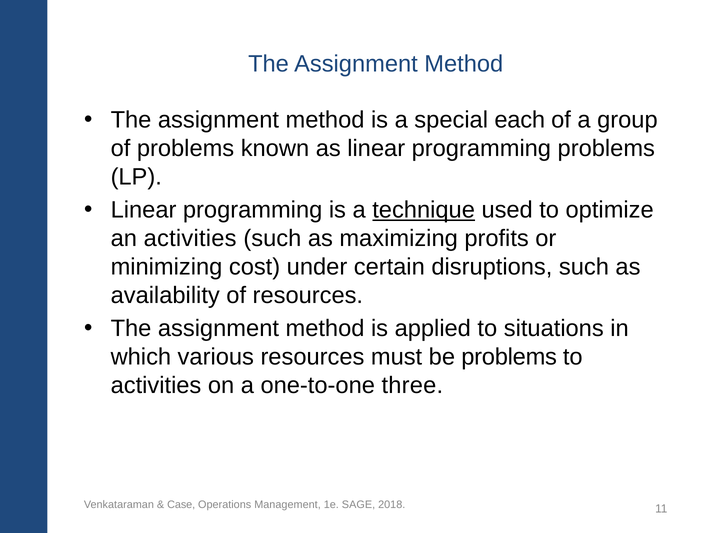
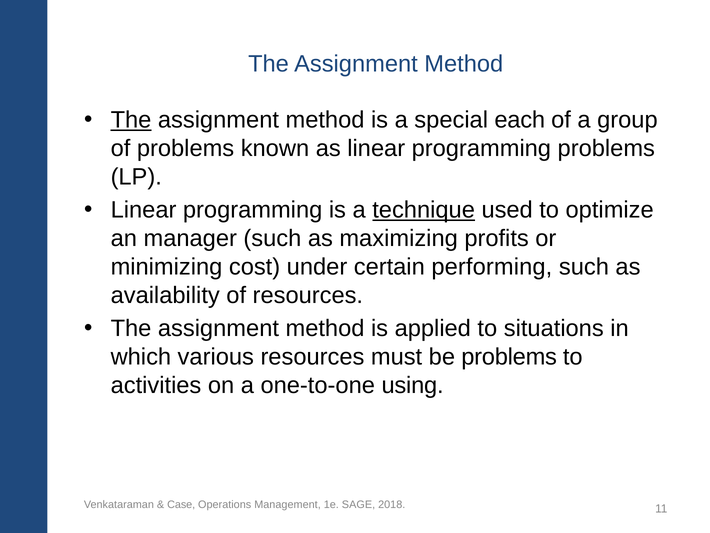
The at (131, 120) underline: none -> present
an activities: activities -> manager
disruptions: disruptions -> performing
three: three -> using
